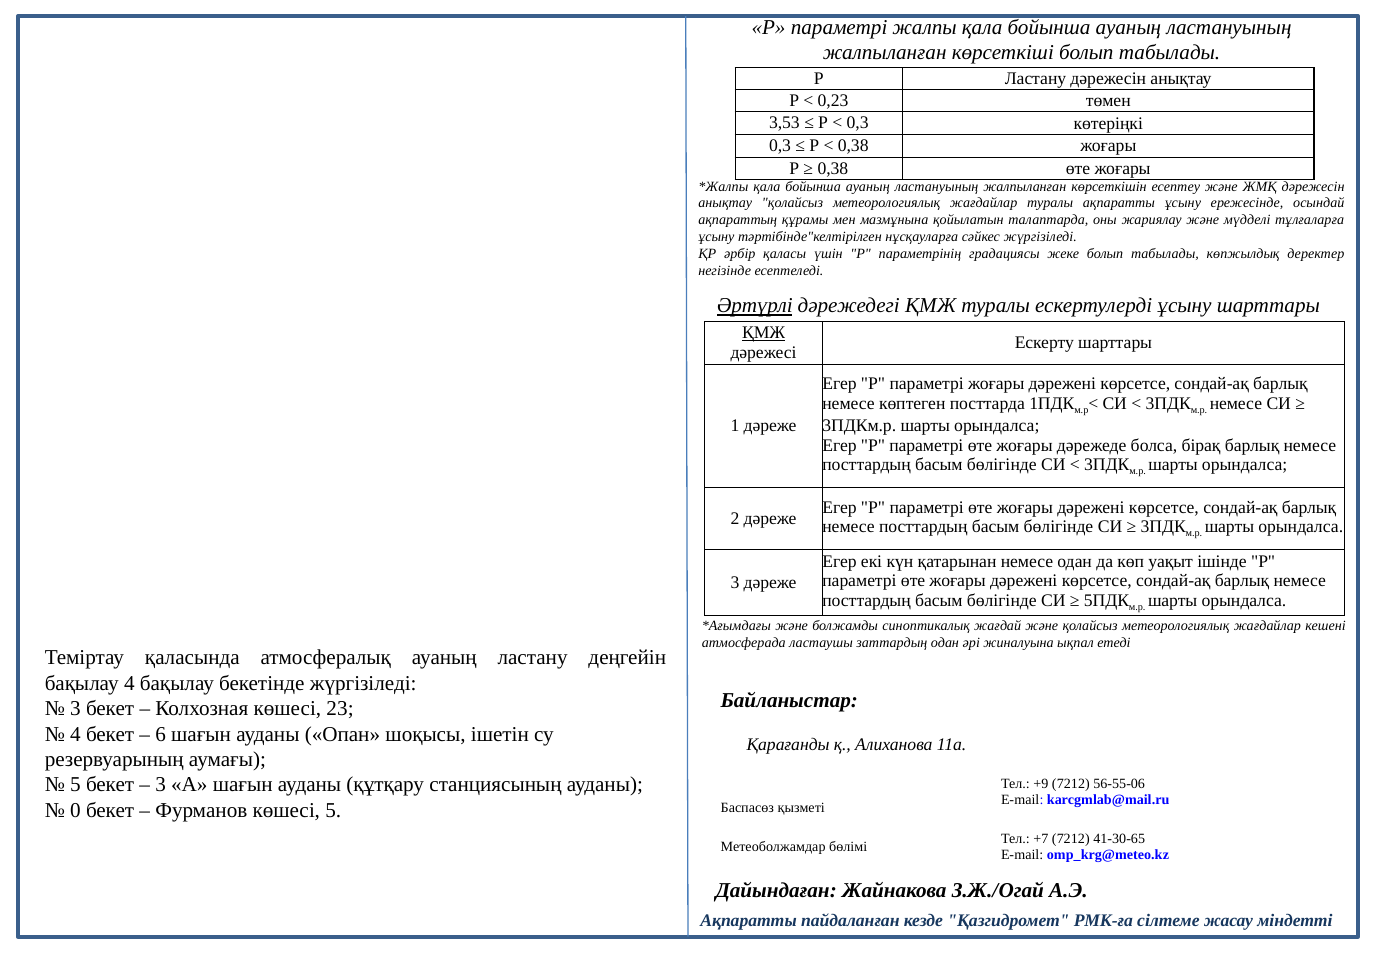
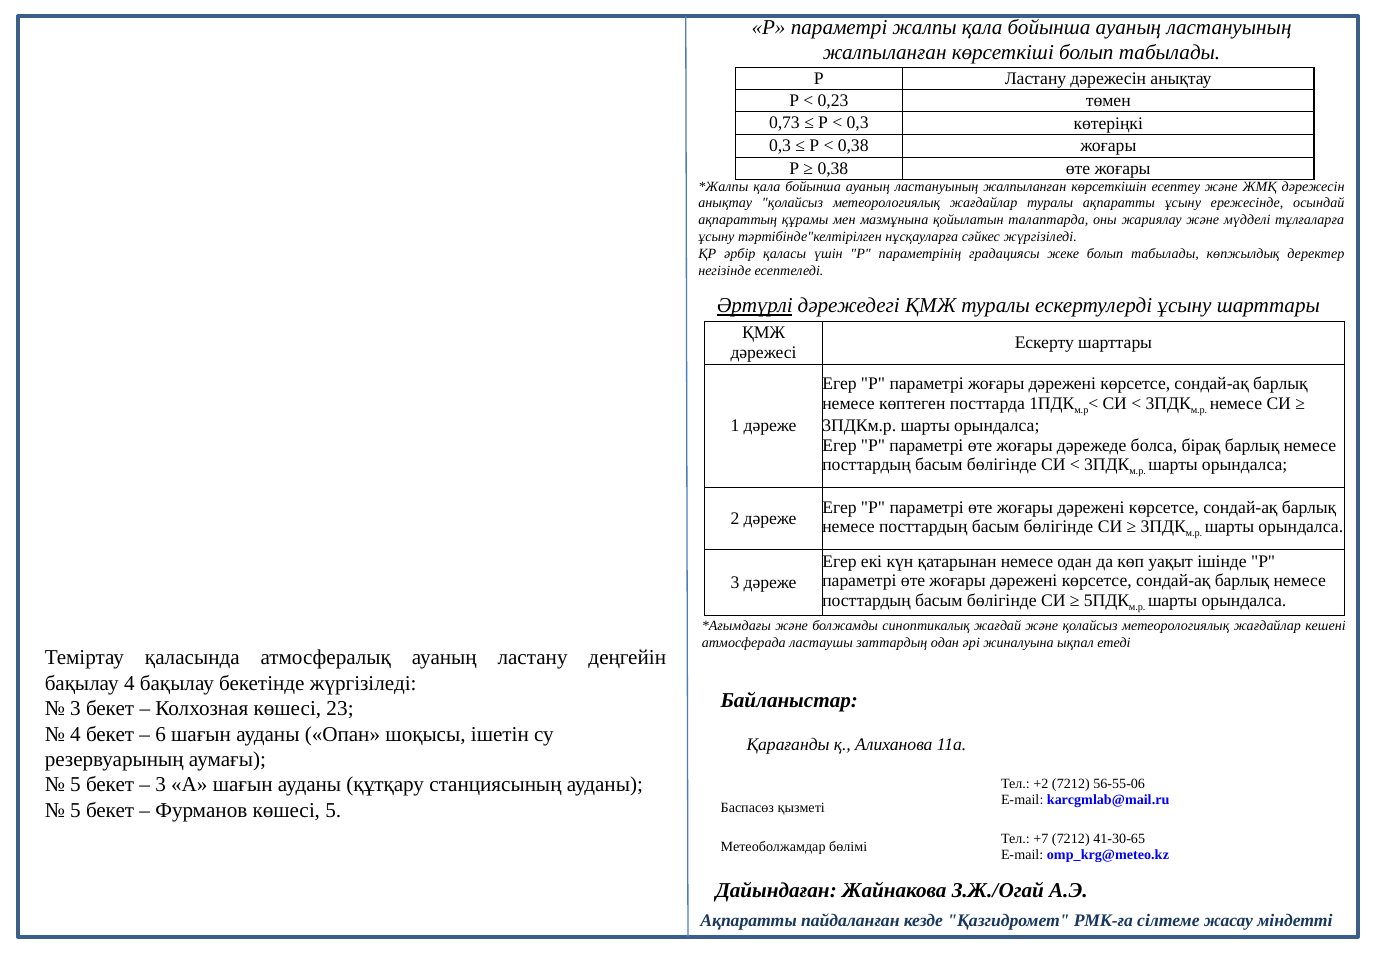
3,53: 3,53 -> 0,73
ҚМЖ at (764, 333) underline: present -> none
+9: +9 -> +2
0 at (75, 810): 0 -> 5
